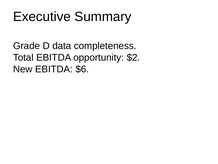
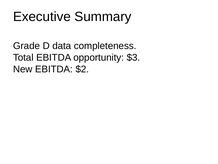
$2: $2 -> $3
$6: $6 -> $2
